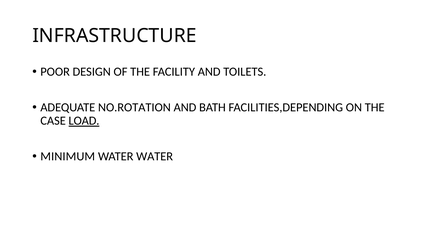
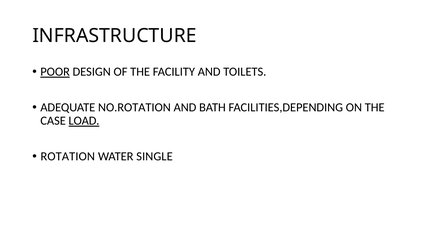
POOR underline: none -> present
MINIMUM: MINIMUM -> ROTATION
WATER WATER: WATER -> SINGLE
